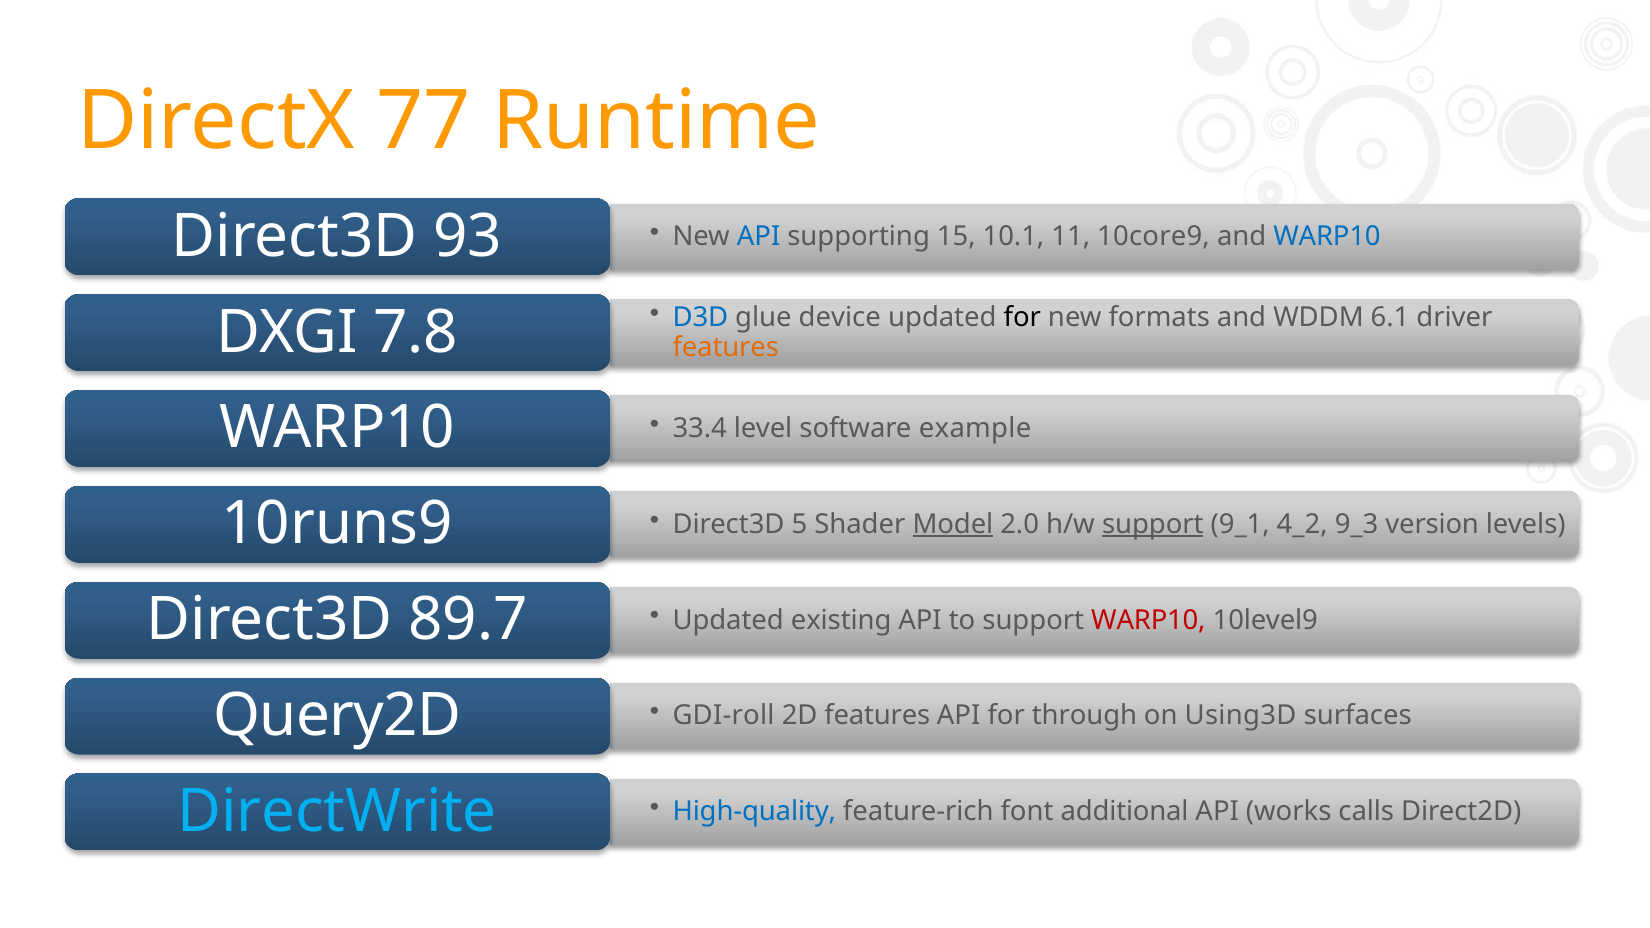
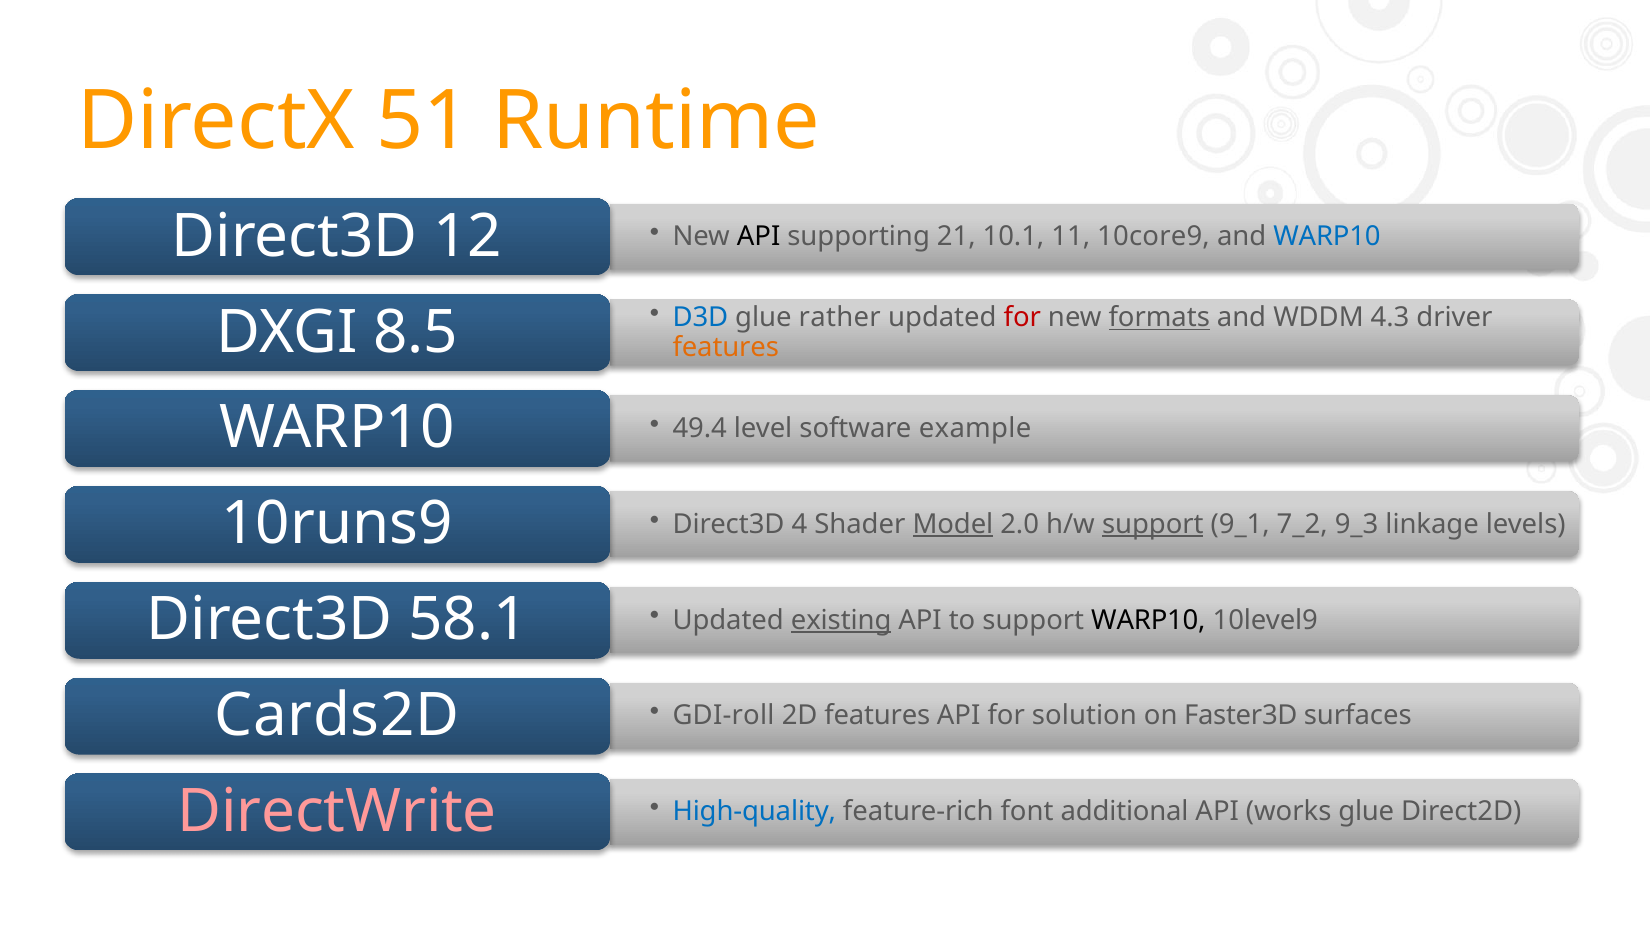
77: 77 -> 51
93: 93 -> 12
API at (759, 237) colour: blue -> black
15: 15 -> 21
device: device -> rather
for at (1022, 318) colour: black -> red
formats underline: none -> present
6.1: 6.1 -> 4.3
7.8: 7.8 -> 8.5
33.4: 33.4 -> 49.4
5: 5 -> 4
4_2: 4_2 -> 7_2
version: version -> linkage
89.7: 89.7 -> 58.1
existing underline: none -> present
WARP10 at (1148, 620) colour: red -> black
Query2D: Query2D -> Cards2D
through: through -> solution
Using3D: Using3D -> Faster3D
DirectWrite colour: light blue -> pink
works calls: calls -> glue
